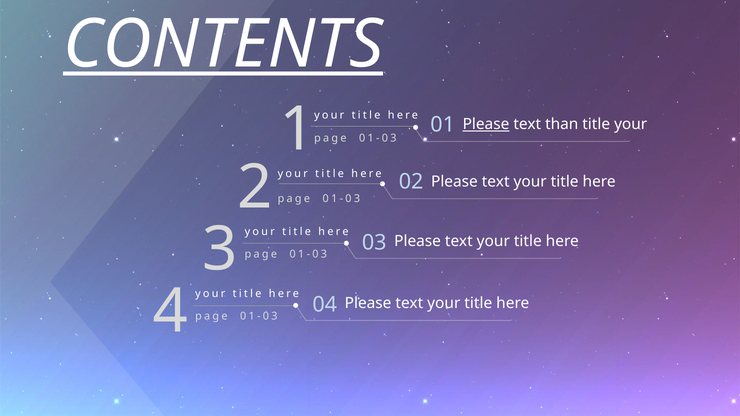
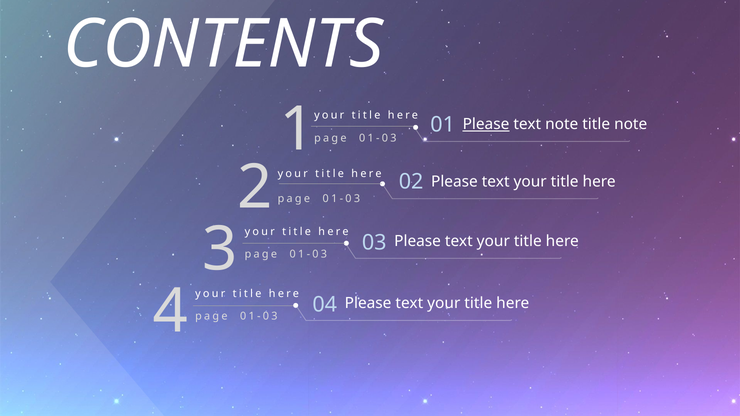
CONTENTS underline: present -> none
text than: than -> note
title your: your -> note
